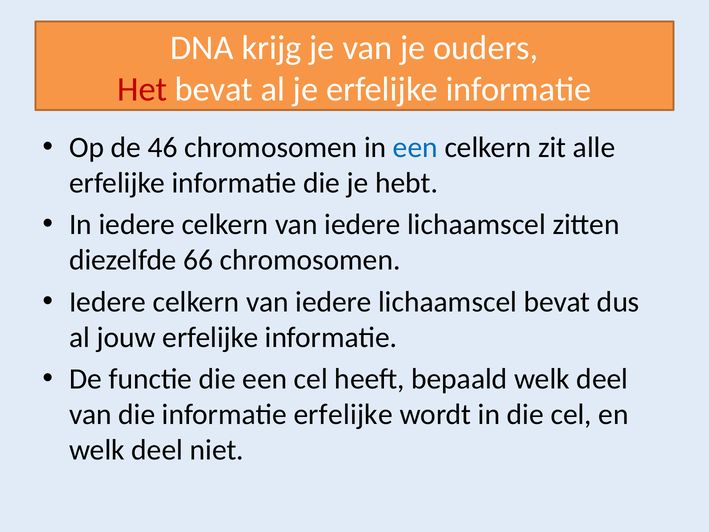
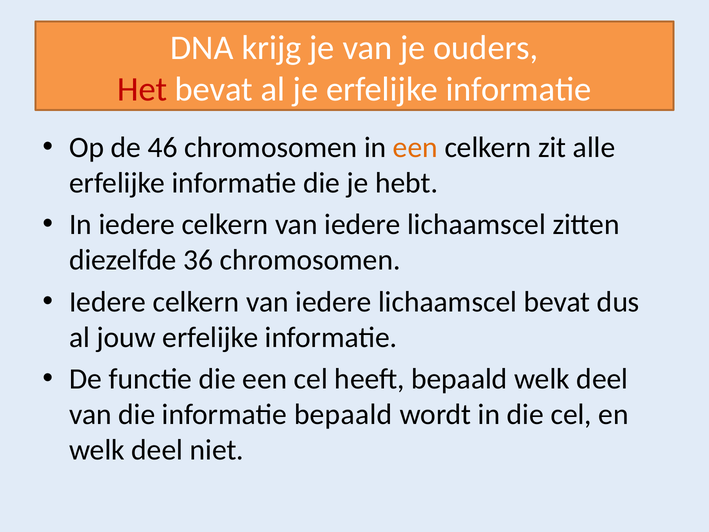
een at (415, 147) colour: blue -> orange
66: 66 -> 36
informatie erfelijke: erfelijke -> bepaald
